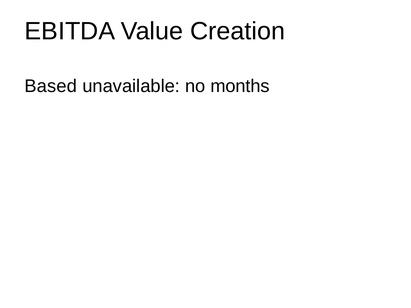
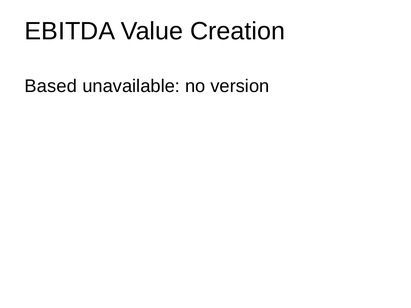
months: months -> version
